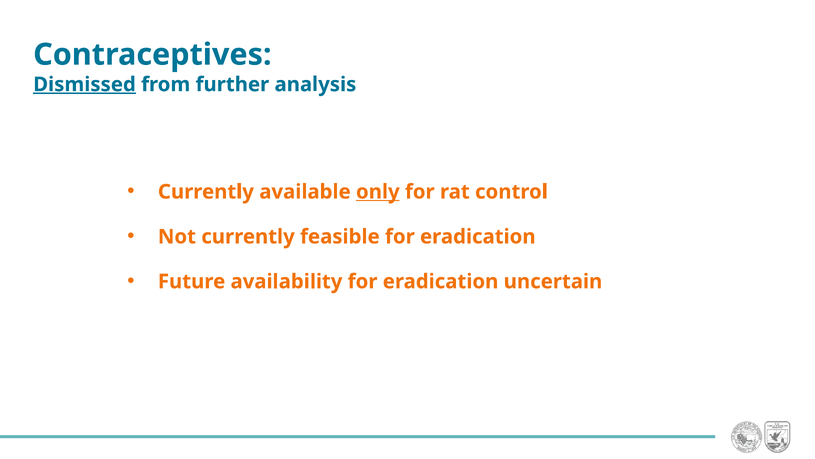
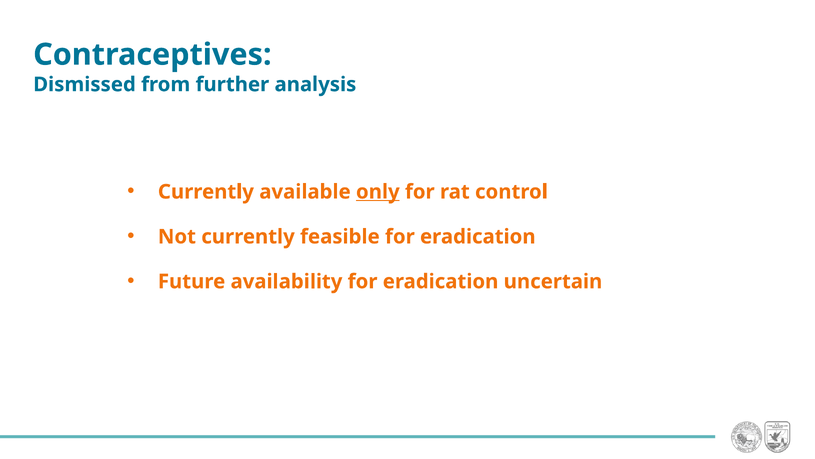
Dismissed underline: present -> none
